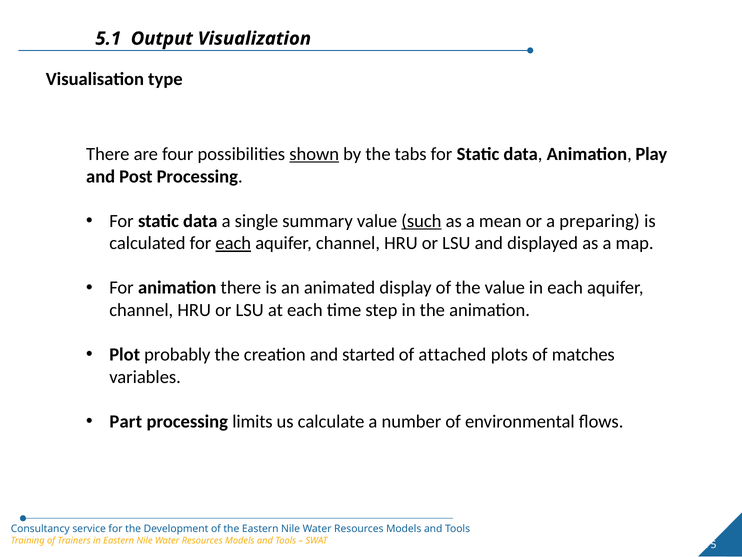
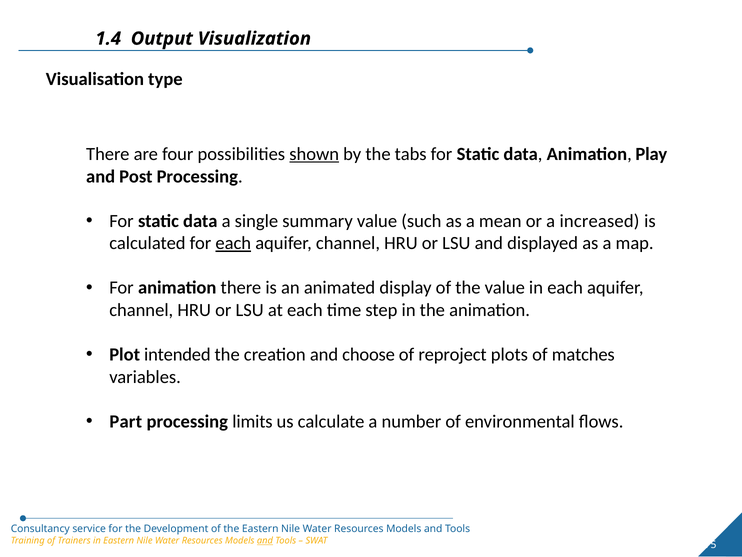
5.1: 5.1 -> 1.4
such underline: present -> none
preparing: preparing -> increased
probably: probably -> intended
started: started -> choose
attached: attached -> reproject
and at (265, 540) underline: none -> present
